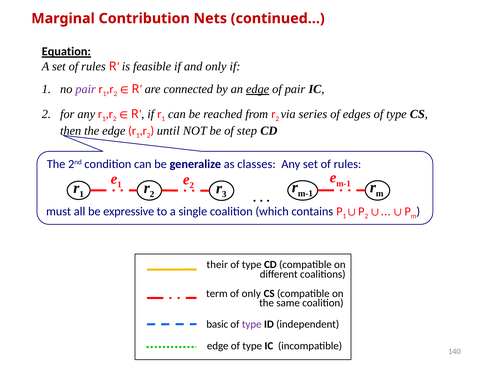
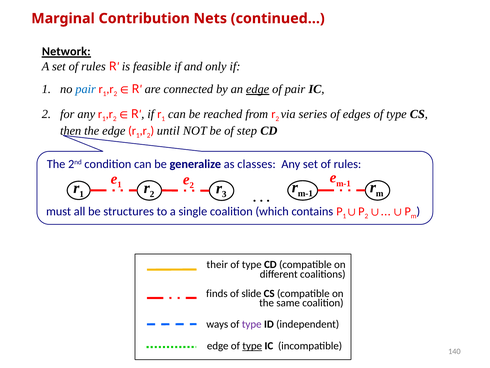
Equation: Equation -> Network
pair at (86, 89) colour: purple -> blue
expressive: expressive -> structures
term: term -> finds
of only: only -> slide
basic: basic -> ways
type at (252, 345) underline: none -> present
